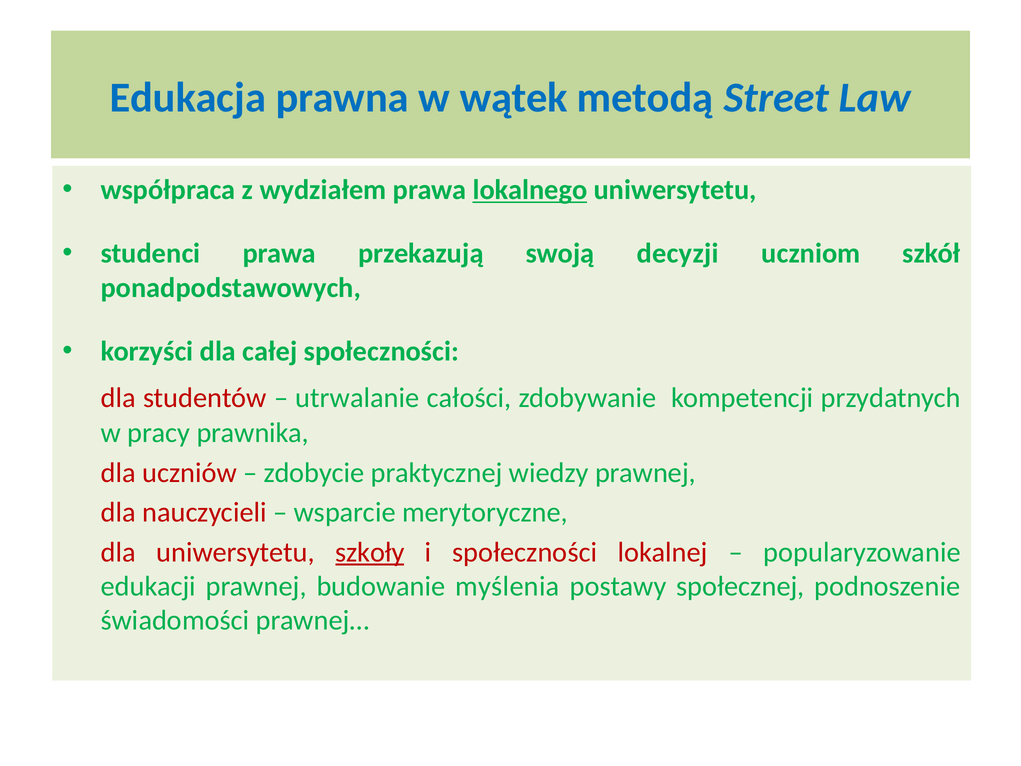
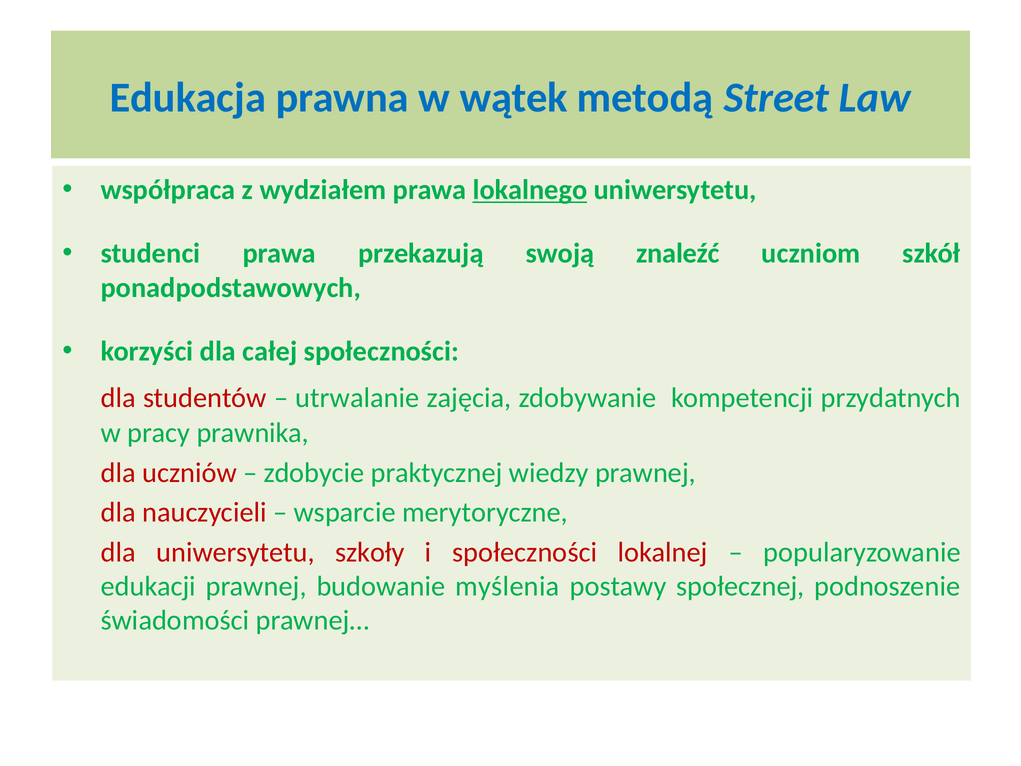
decyzji: decyzji -> znaleźć
całości: całości -> zajęcia
szkoły underline: present -> none
